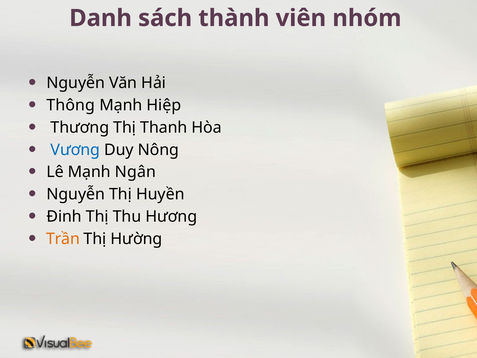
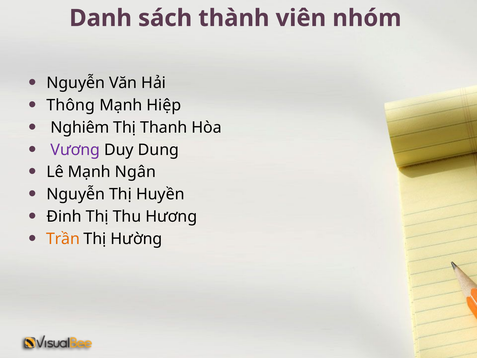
Thương: Thương -> Nghiêm
Vương colour: blue -> purple
Nông: Nông -> Dung
